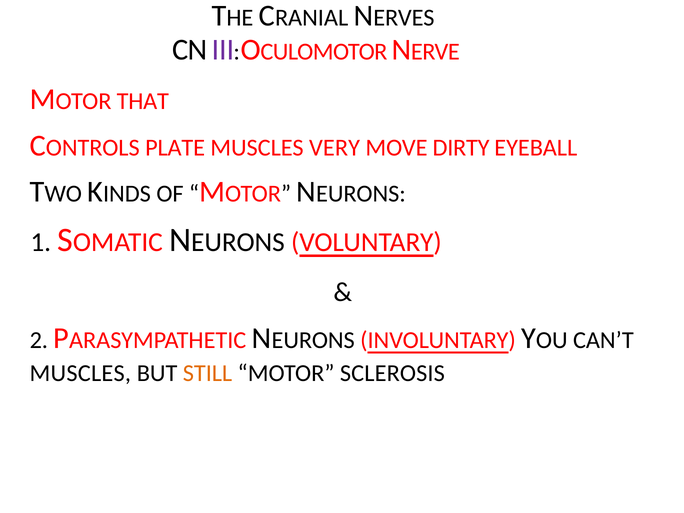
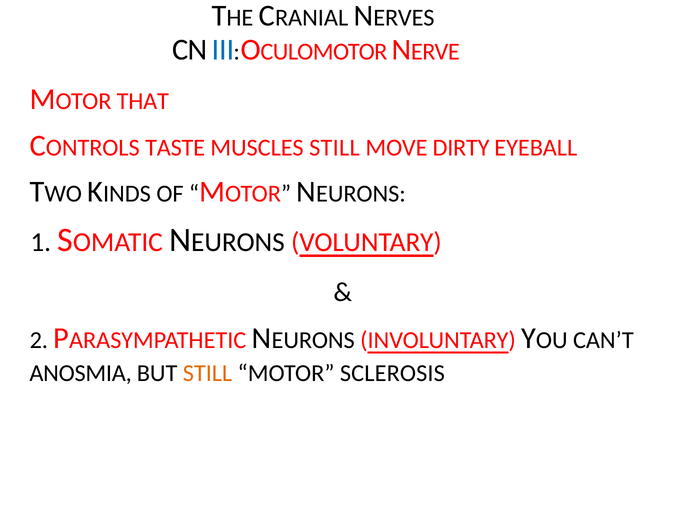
III colour: purple -> blue
PLATE: PLATE -> TASTE
MUSCLES VERY: VERY -> STILL
MUSCLES at (80, 373): MUSCLES -> ANOSMIA
